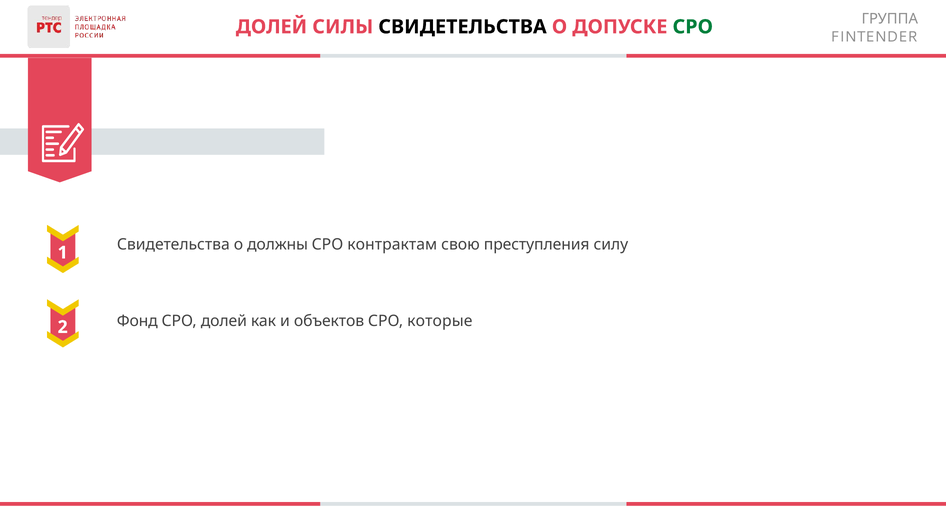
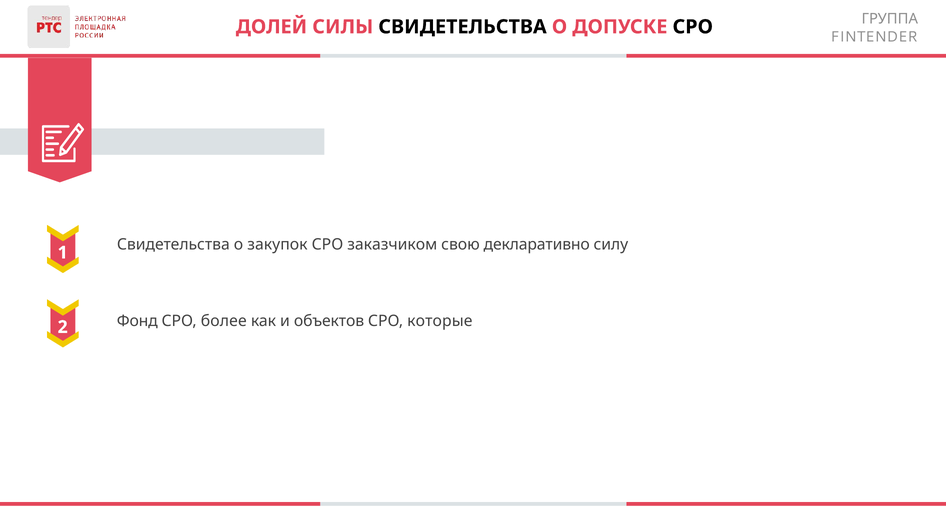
СРО at (693, 27) colour: green -> black
должны: должны -> закупок
контрактам: контрактам -> заказчиком
преступления: преступления -> декларативно
СРО долей: долей -> более
